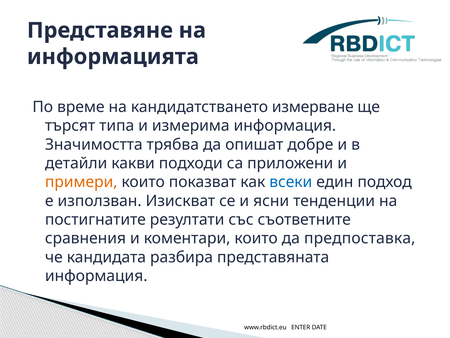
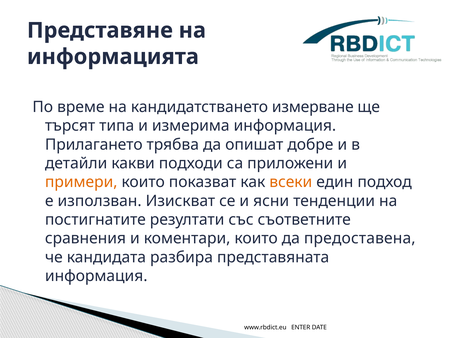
Значимостта: Значимостта -> Прилагането
всеки colour: blue -> orange
предпоставка: предпоставка -> предоставена
